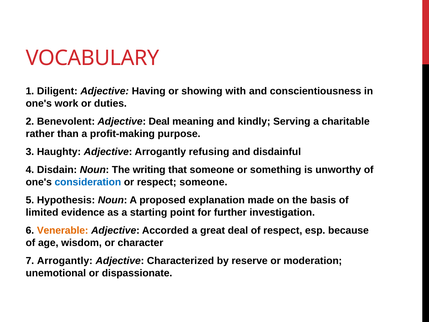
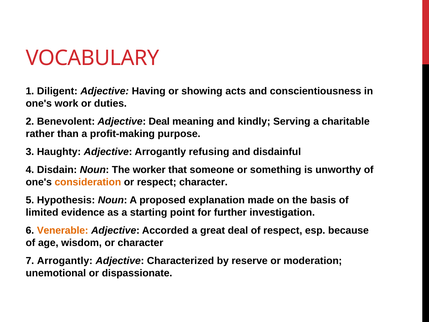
with: with -> acts
writing: writing -> worker
consideration colour: blue -> orange
respect someone: someone -> character
